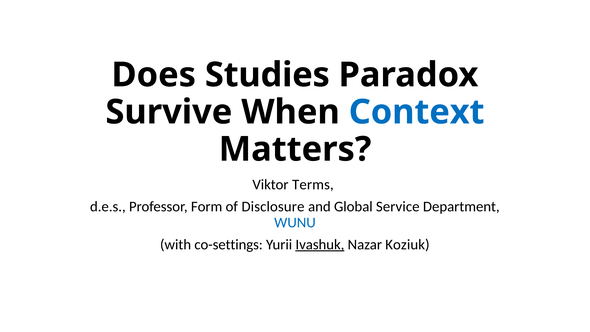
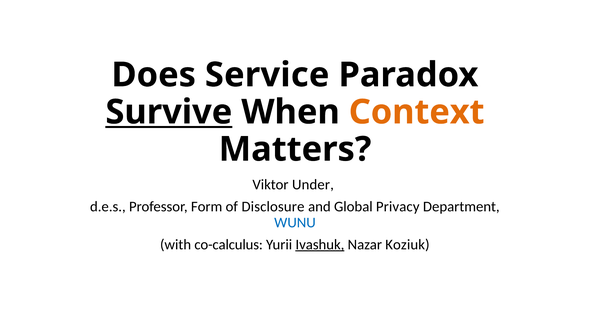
Studies: Studies -> Service
Survive underline: none -> present
Context colour: blue -> orange
Terms: Terms -> Under
Service: Service -> Privacy
co-settings: co-settings -> co-calculus
